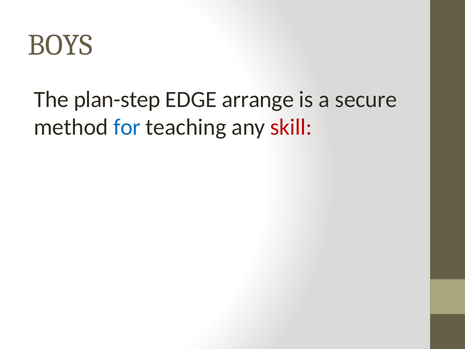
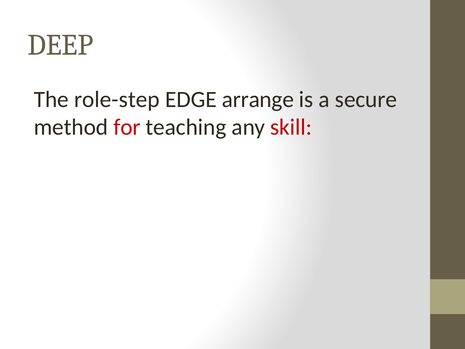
BOYS: BOYS -> DEEP
plan-step: plan-step -> role-step
for colour: blue -> red
